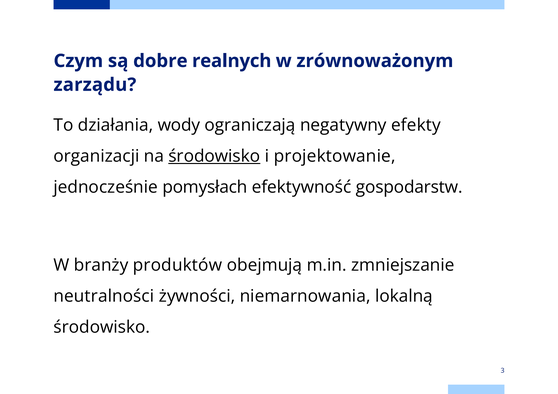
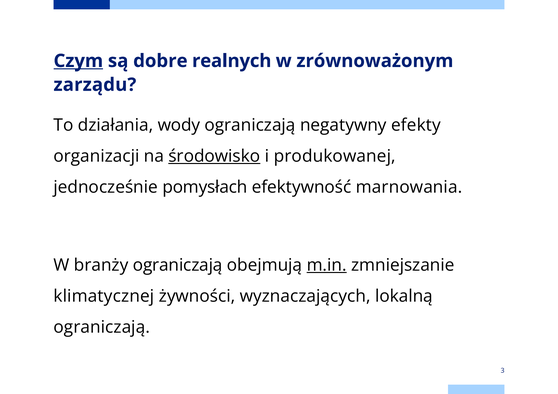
Czym underline: none -> present
projektowanie: projektowanie -> produkowanej
gospodarstw: gospodarstw -> marnowania
branży produktów: produktów -> ograniczają
m.in underline: none -> present
neutralności: neutralności -> klimatycznej
niemarnowania: niemarnowania -> wyznaczających
środowisko at (102, 328): środowisko -> ograniczają
